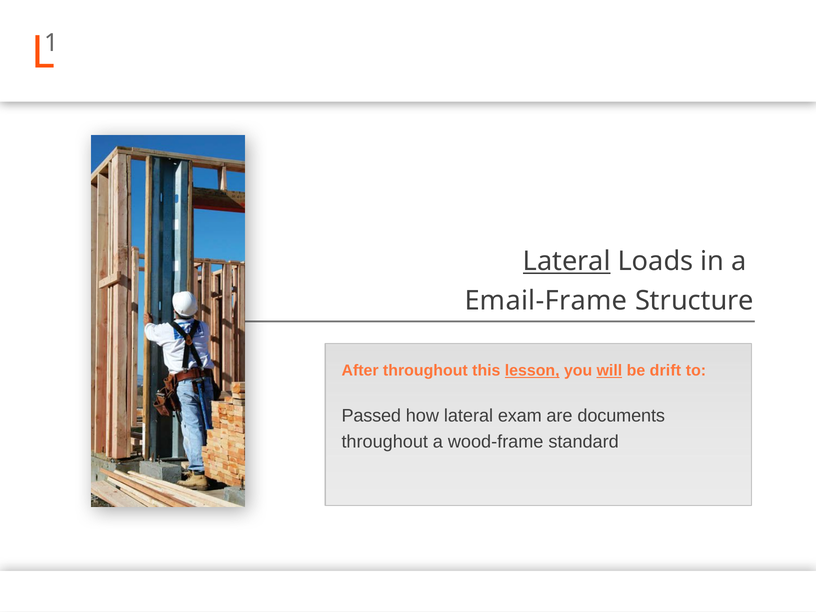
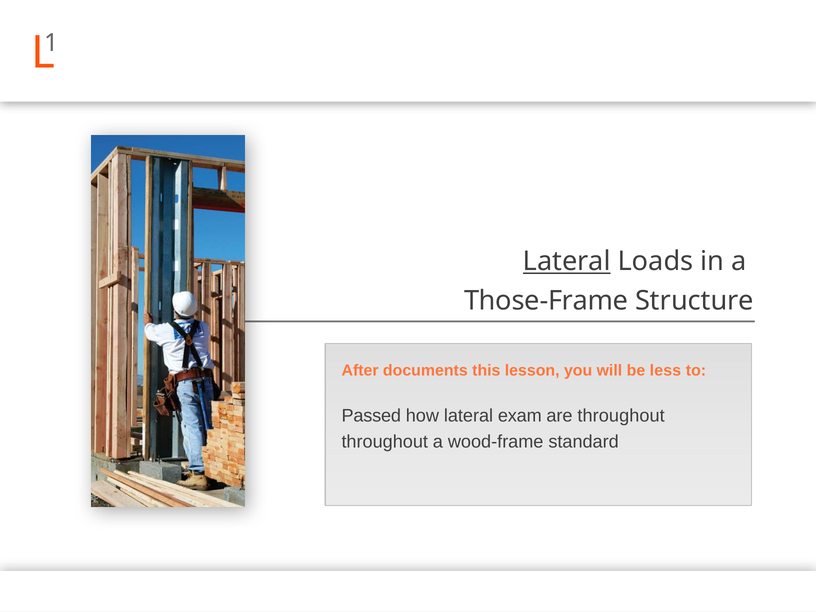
Email-Frame: Email-Frame -> Those-Frame
After throughout: throughout -> documents
lesson underline: present -> none
will underline: present -> none
drift: drift -> less
are documents: documents -> throughout
